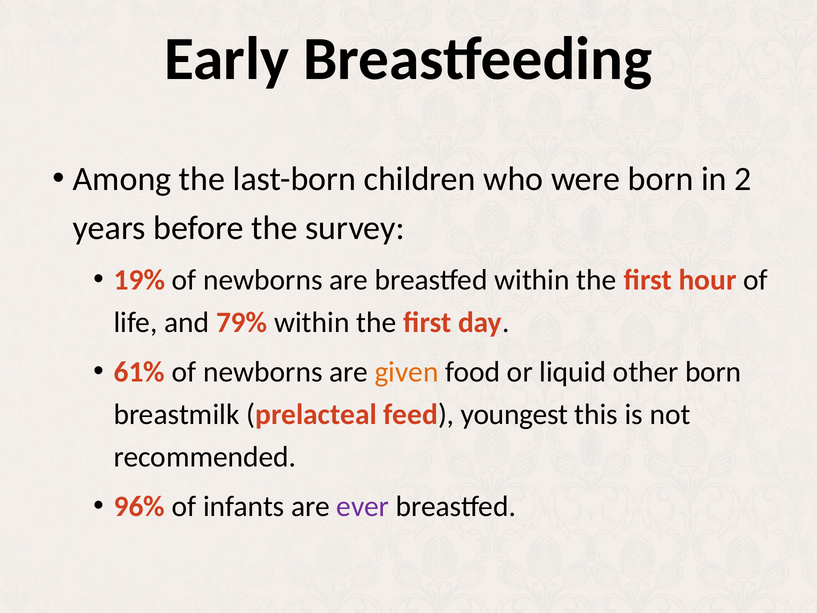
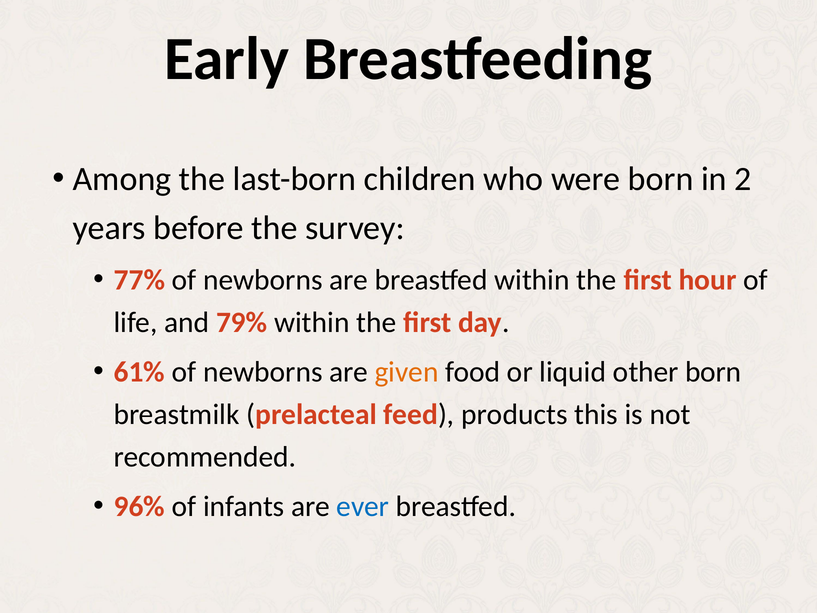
19%: 19% -> 77%
youngest: youngest -> products
ever colour: purple -> blue
